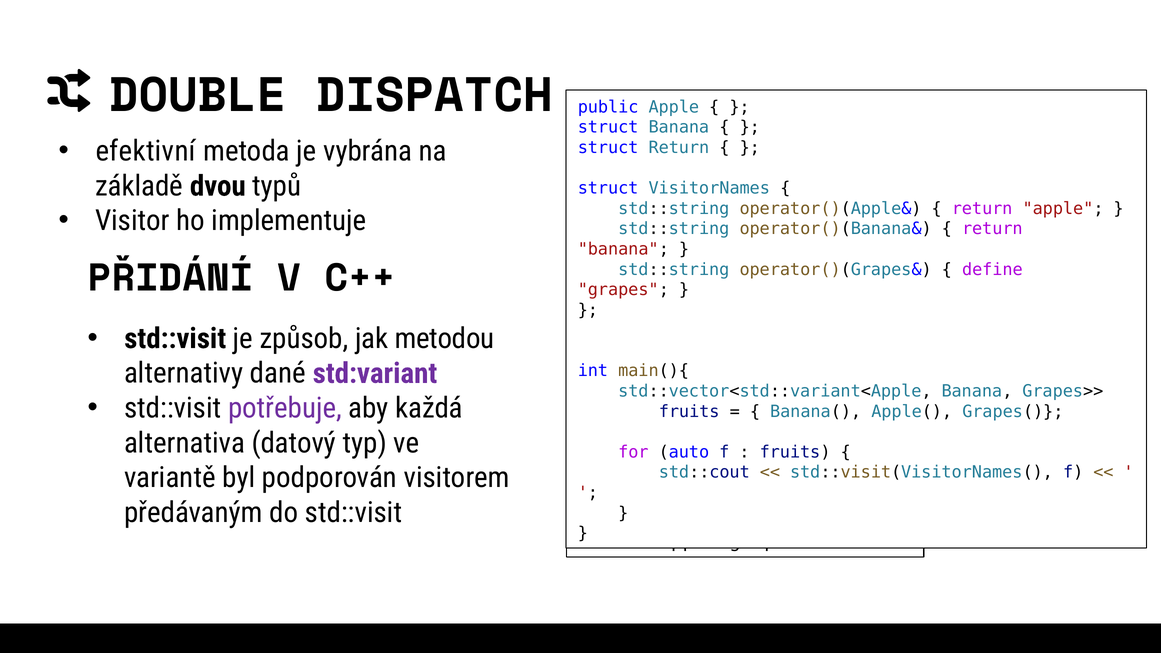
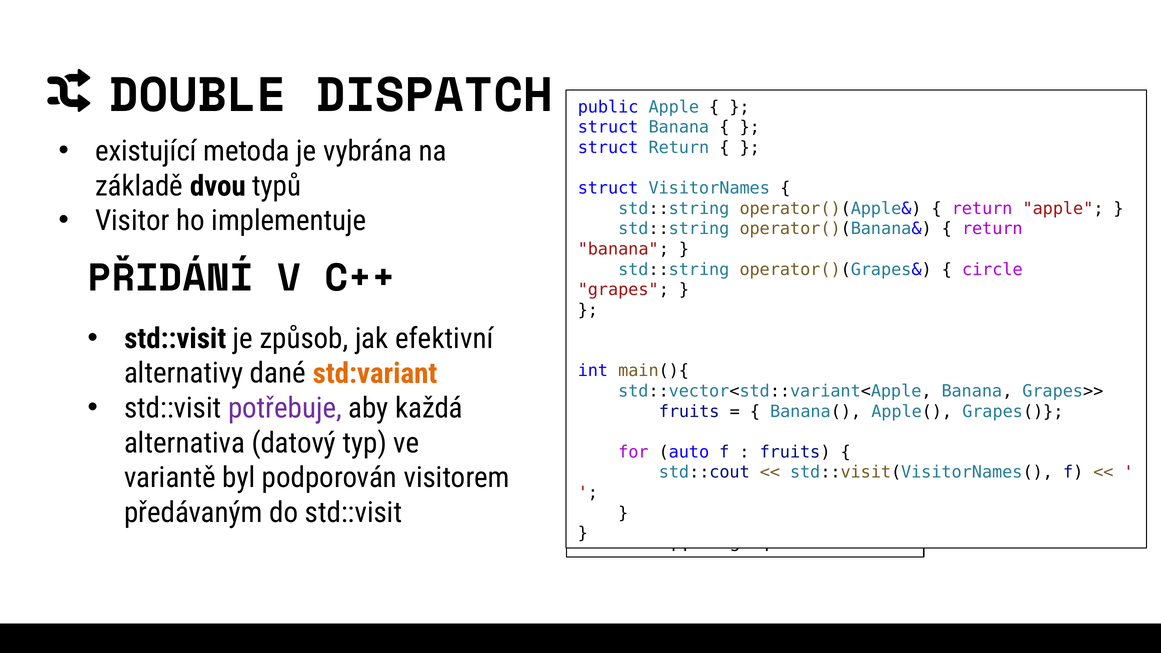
efektivní: efektivní -> existující
define: define -> circle
metodou: metodou -> efektivní
std:variant colour: purple -> orange
